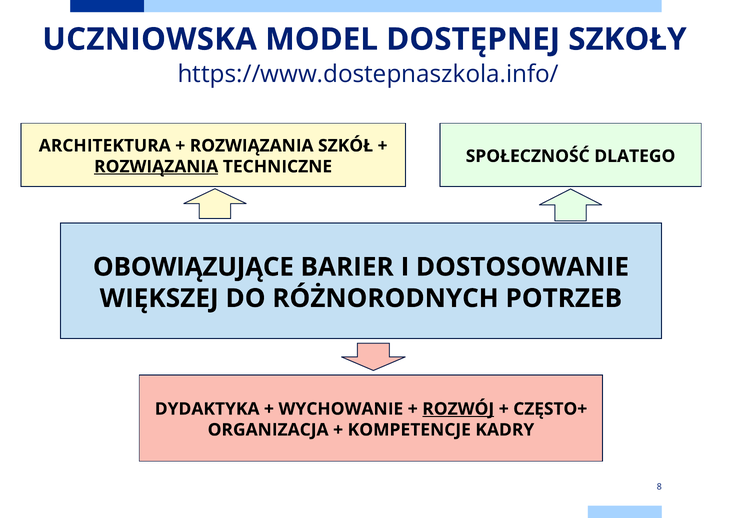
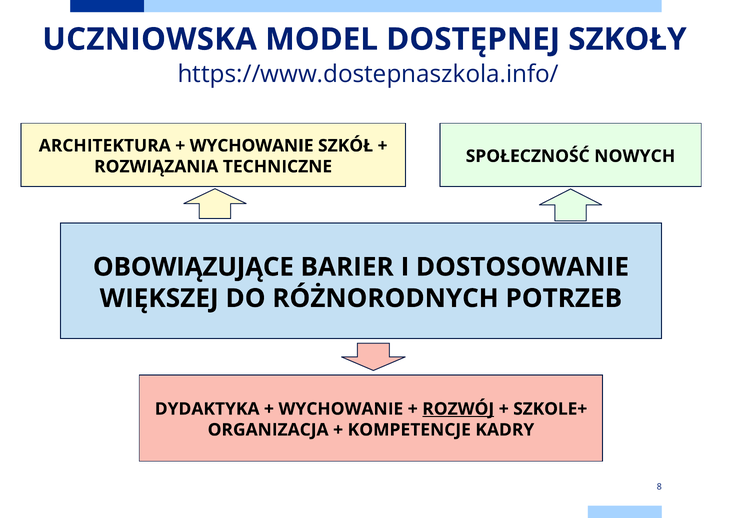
ROZWIĄZANIA at (252, 146): ROZWIĄZANIA -> WYCHOWANIE
DLATEGO: DLATEGO -> NOWYCH
ROZWIĄZANIA at (156, 166) underline: present -> none
CZĘSTO+: CZĘSTO+ -> SZKOLE+
